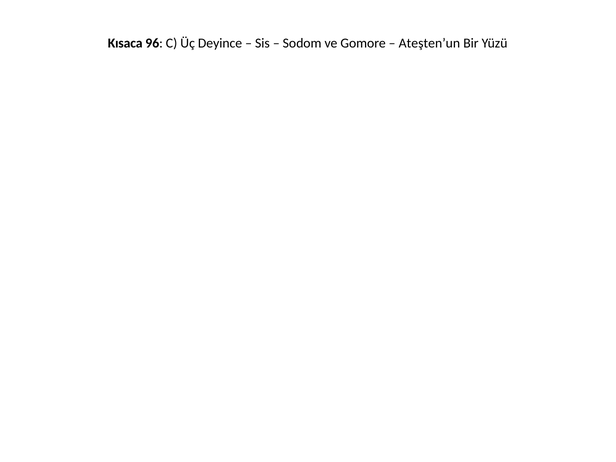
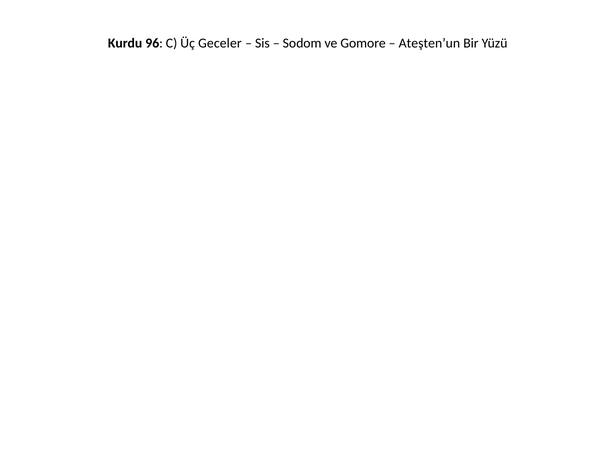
Kısaca: Kısaca -> Kurdu
Deyince: Deyince -> Geceler
